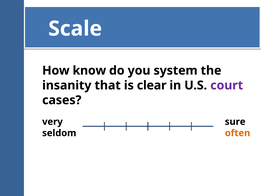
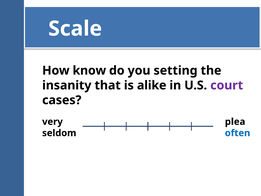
system: system -> setting
clear: clear -> alike
sure: sure -> plea
often colour: orange -> blue
